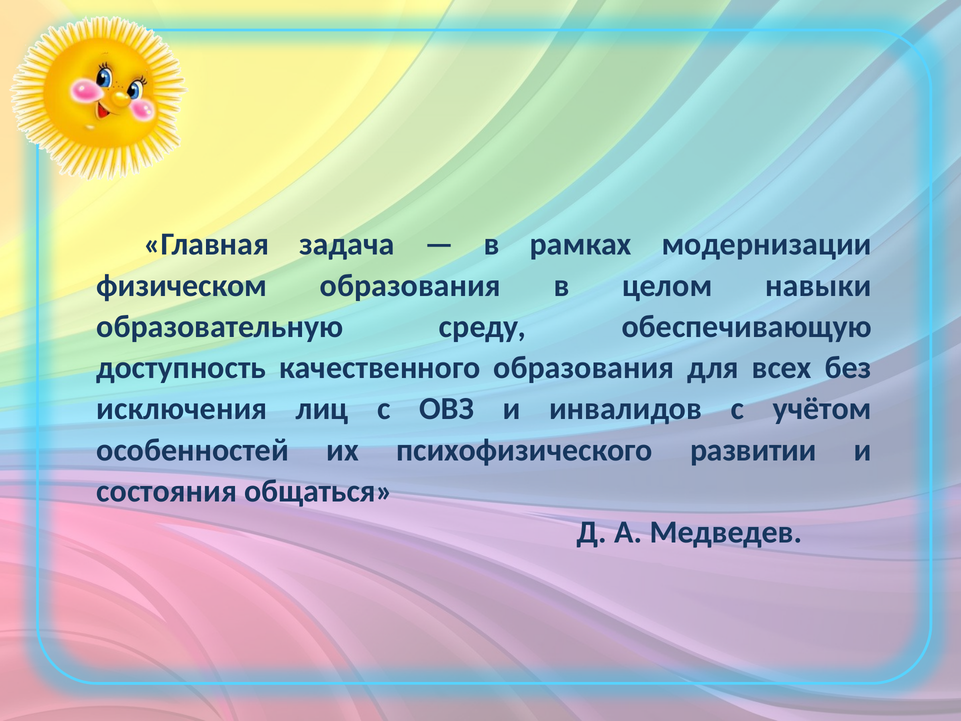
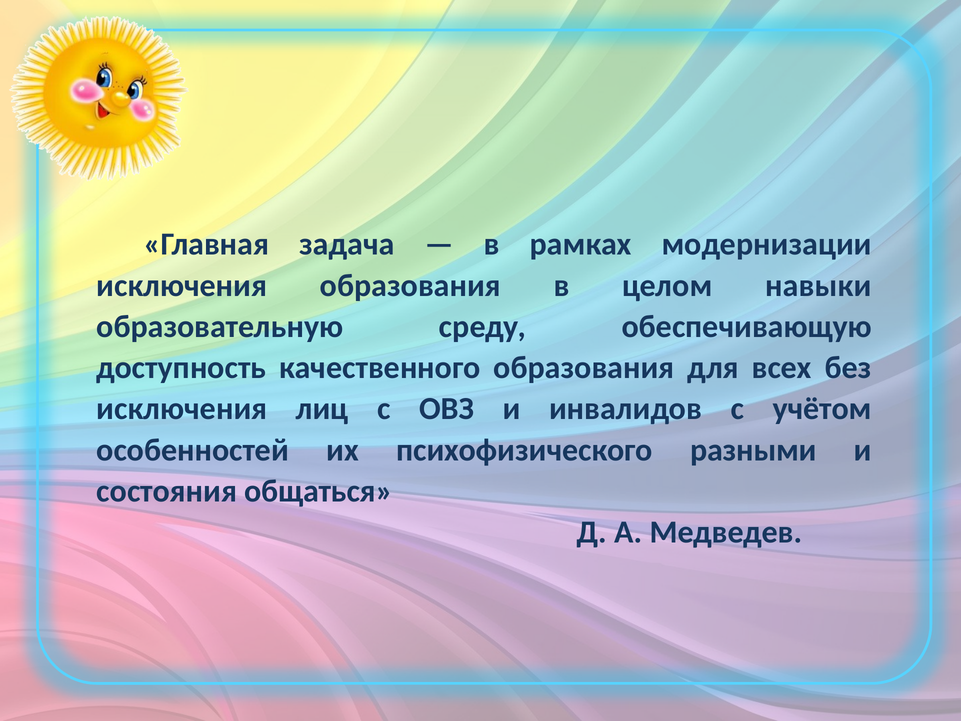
физическом at (182, 285): физическом -> исключения
развитии: развитии -> разными
